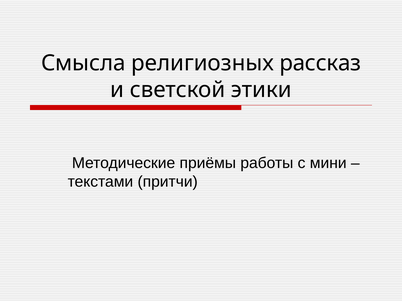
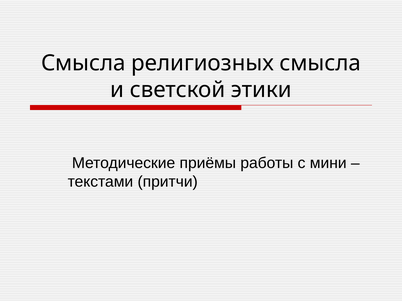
религиозных рассказ: рассказ -> смысла
